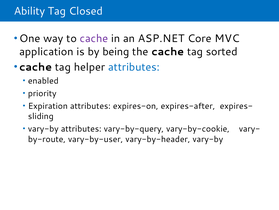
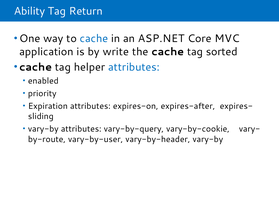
Closed: Closed -> Return
cache at (94, 38) colour: purple -> blue
being: being -> write
